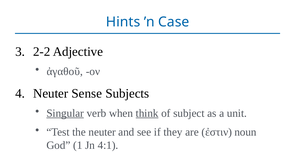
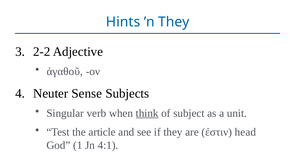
’n Case: Case -> They
Singular underline: present -> none
the neuter: neuter -> article
noun: noun -> head
